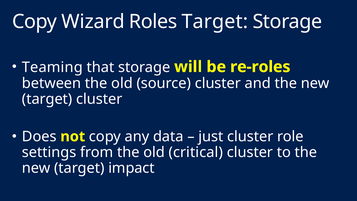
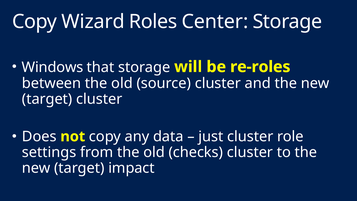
Roles Target: Target -> Center
Teaming: Teaming -> Windows
critical: critical -> checks
